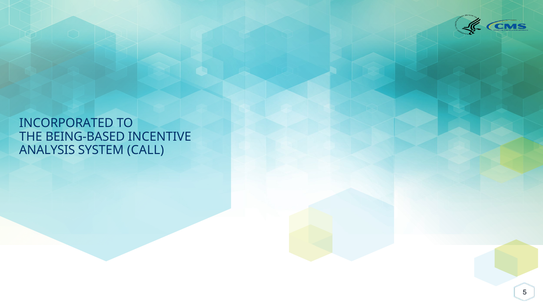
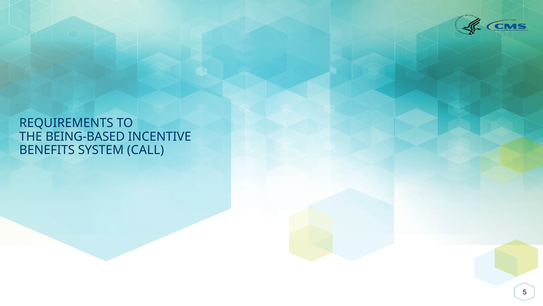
INCORPORATED: INCORPORATED -> REQUIREMENTS
ANALYSIS: ANALYSIS -> BENEFITS
